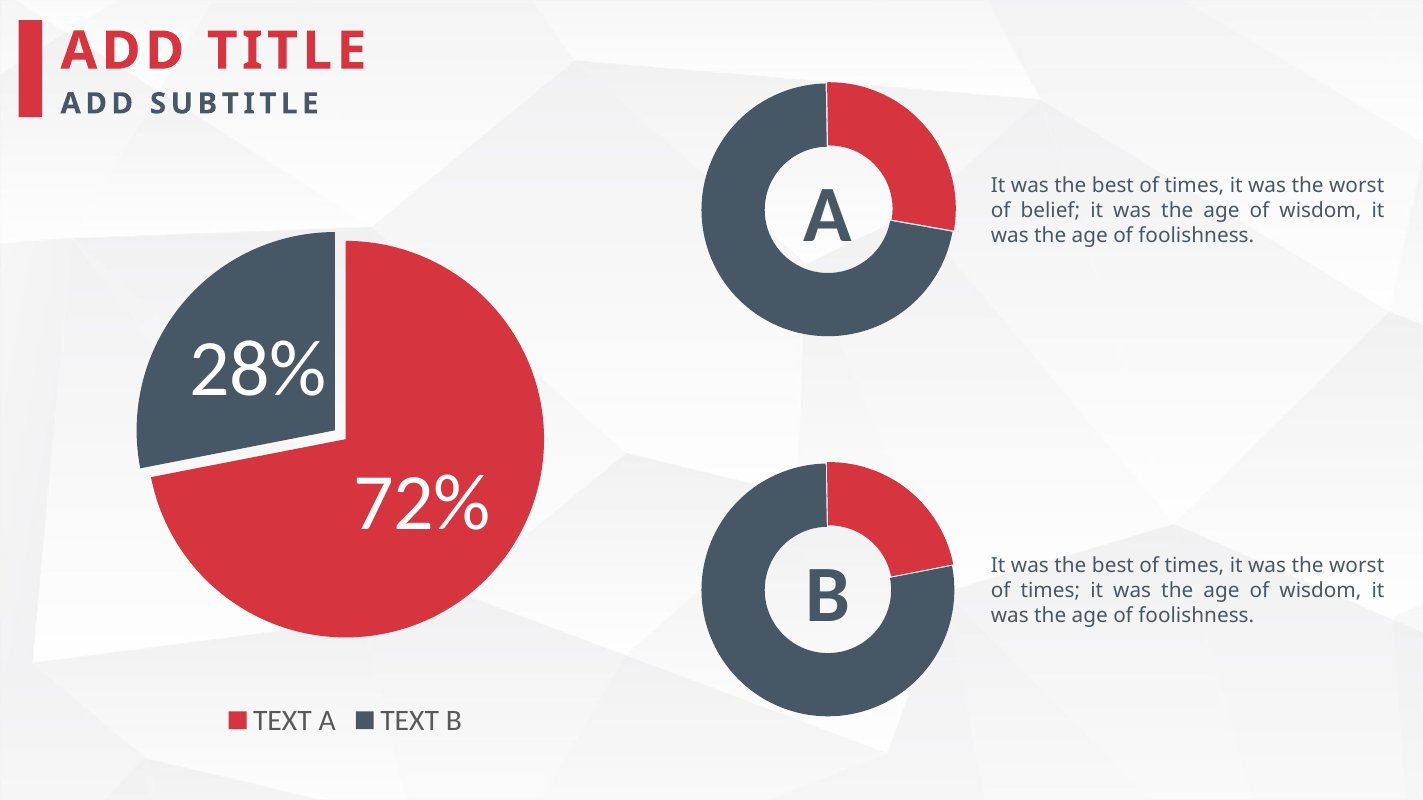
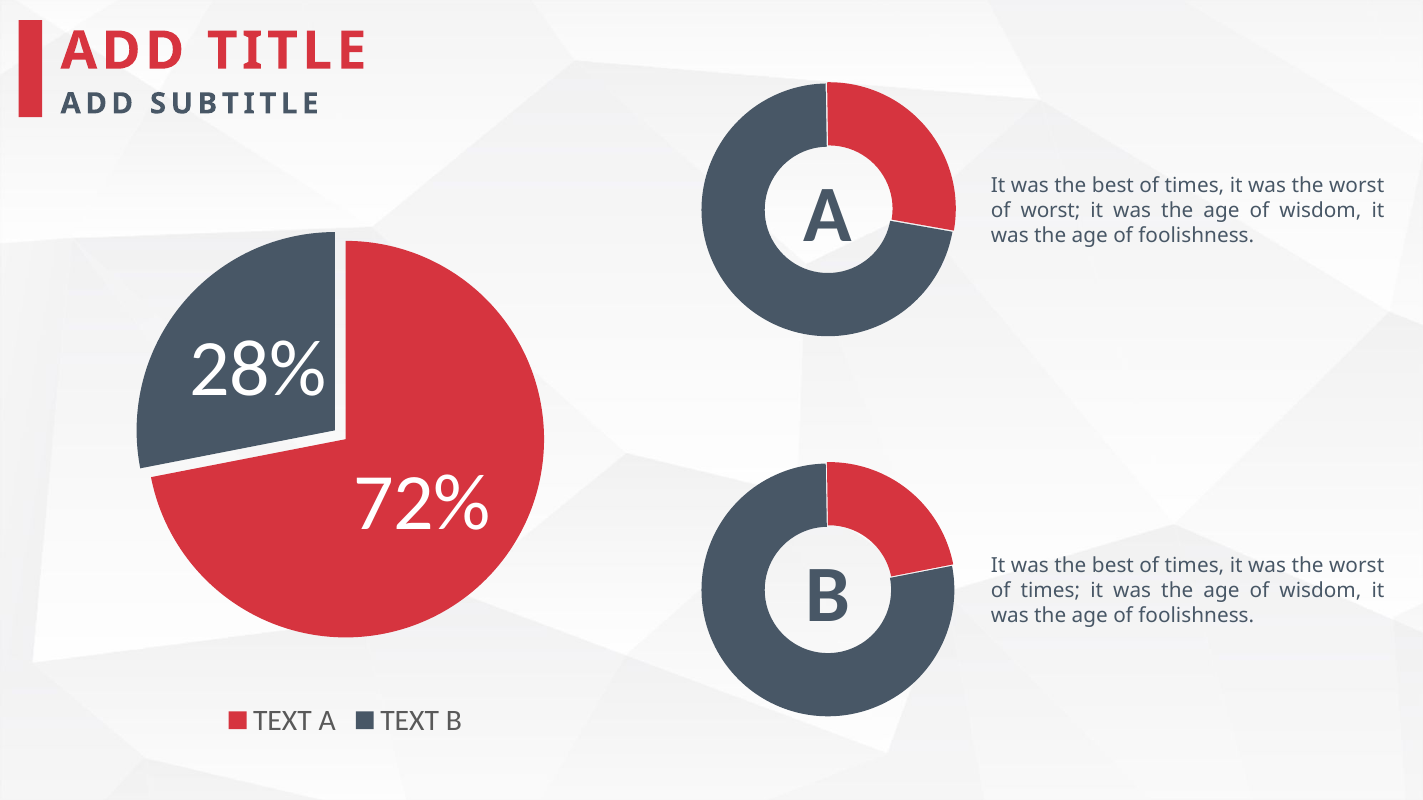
of belief: belief -> worst
